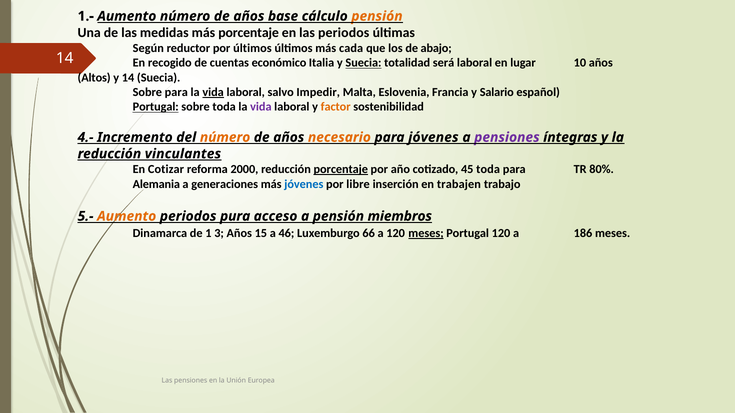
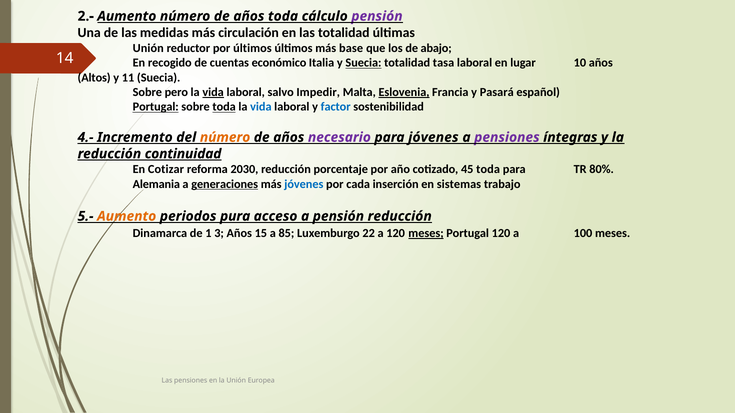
1.-: 1.- -> 2.-
años base: base -> toda
pensión at (377, 16) colour: orange -> purple
más porcentaje: porcentaje -> circulación
las periodos: periodos -> totalidad
Según at (148, 48): Según -> Unión
cada: cada -> base
será: será -> tasa
y 14: 14 -> 11
Sobre para: para -> pero
Eslovenia underline: none -> present
Salario: Salario -> Pasará
toda at (224, 107) underline: none -> present
vida at (261, 107) colour: purple -> blue
factor colour: orange -> blue
necesario colour: orange -> purple
vinculantes: vinculantes -> continuidad
2000: 2000 -> 2030
porcentaje at (341, 169) underline: present -> none
generaciones underline: none -> present
libre: libre -> cada
trabajen: trabajen -> sistemas
pensión miembros: miembros -> reducción
46: 46 -> 85
66: 66 -> 22
186: 186 -> 100
